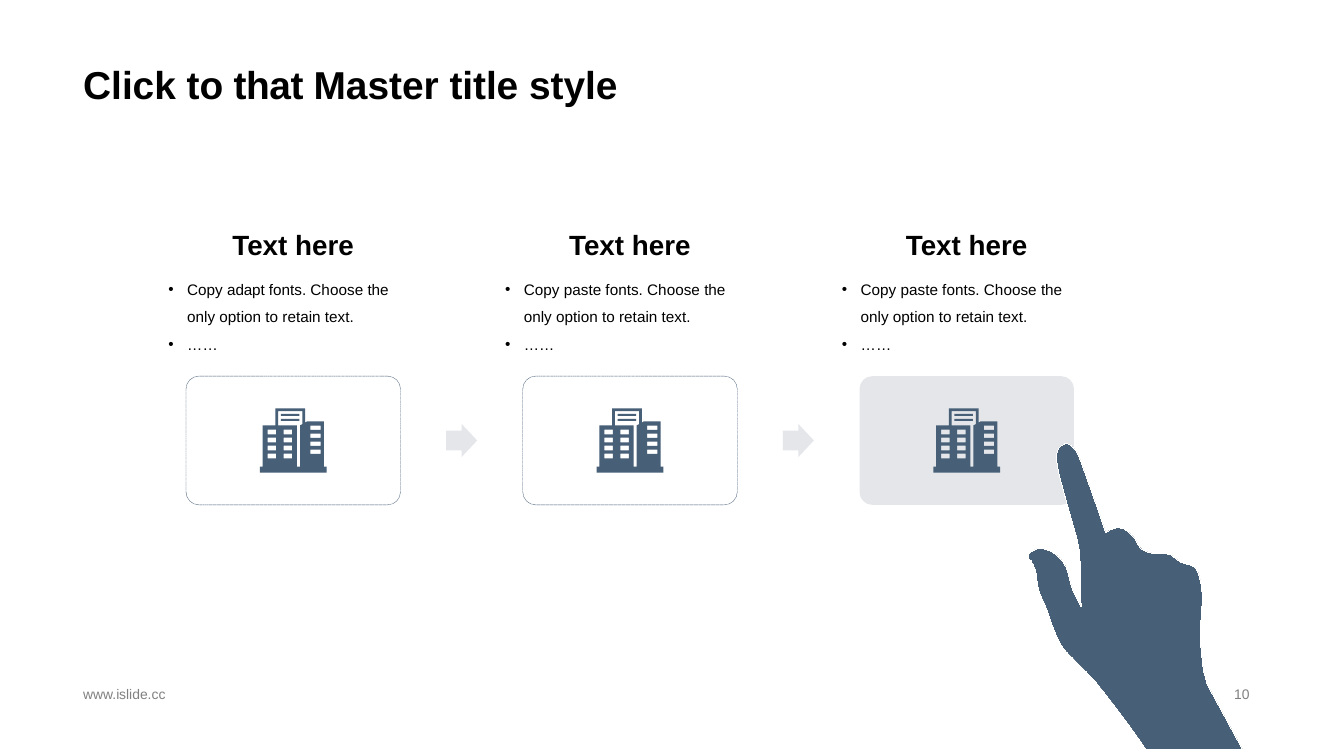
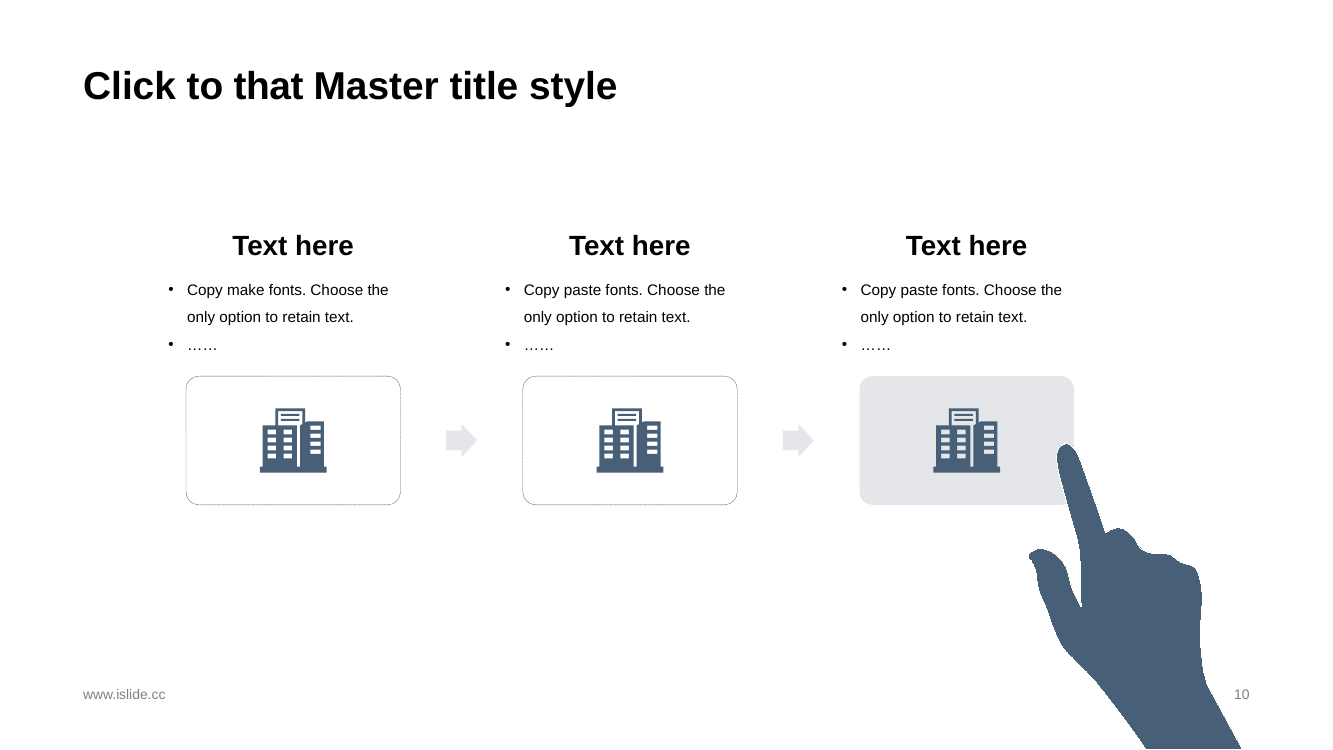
adapt: adapt -> make
